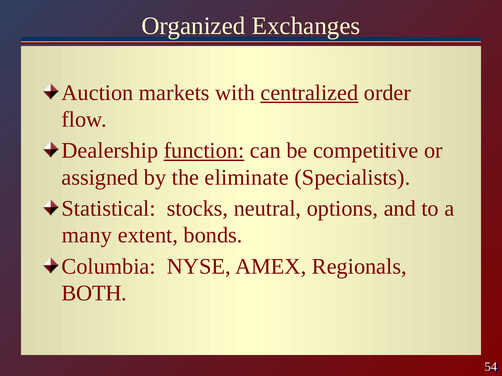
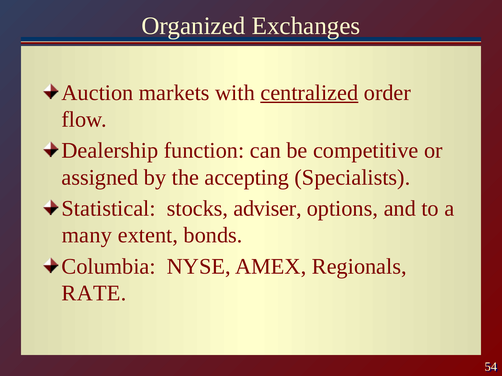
function underline: present -> none
eliminate: eliminate -> accepting
neutral: neutral -> adviser
BOTH: BOTH -> RATE
